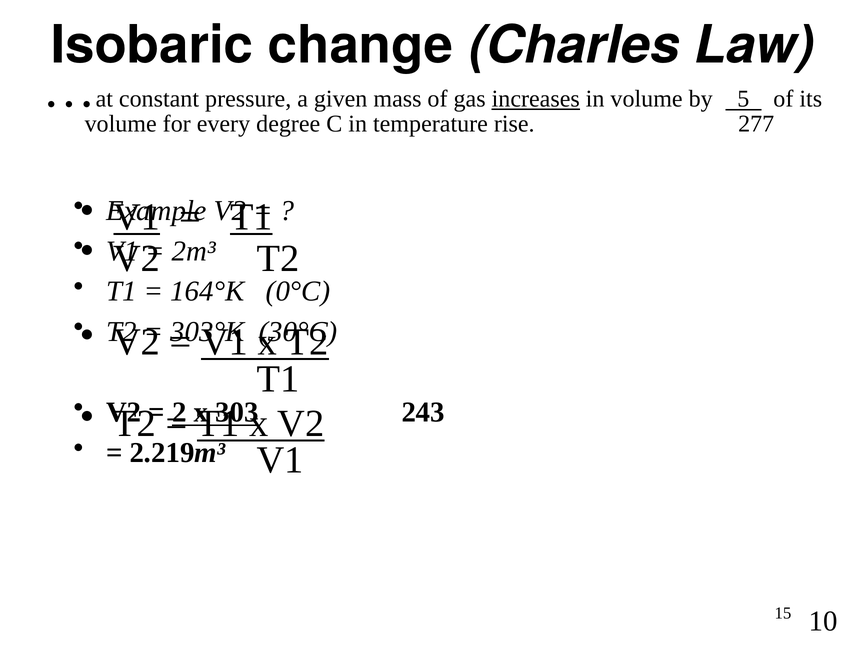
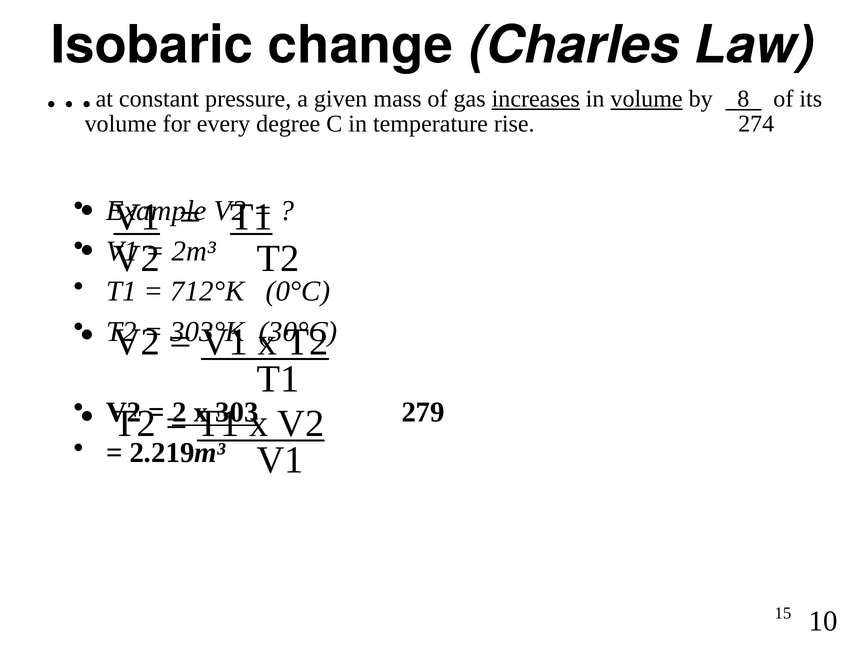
volume at (647, 99) underline: none -> present
5: 5 -> 8
277: 277 -> 274
164°K: 164°K -> 712°K
243: 243 -> 279
